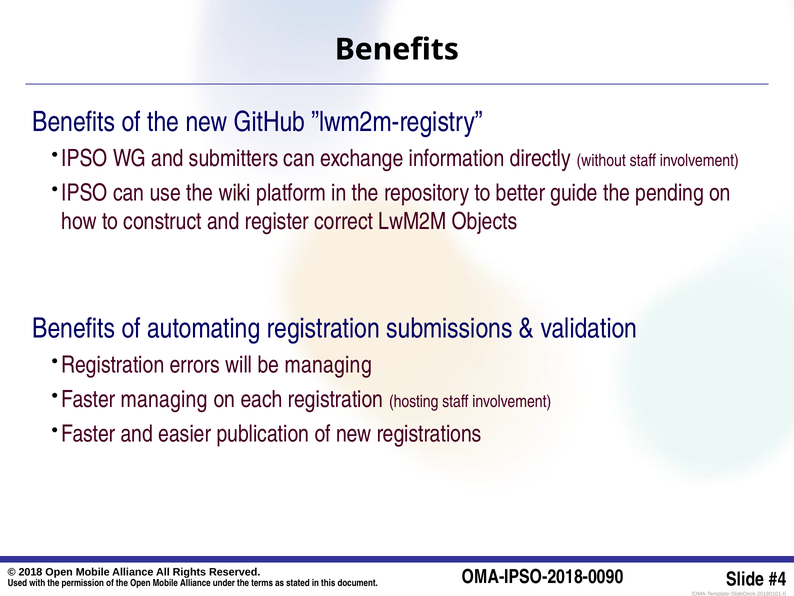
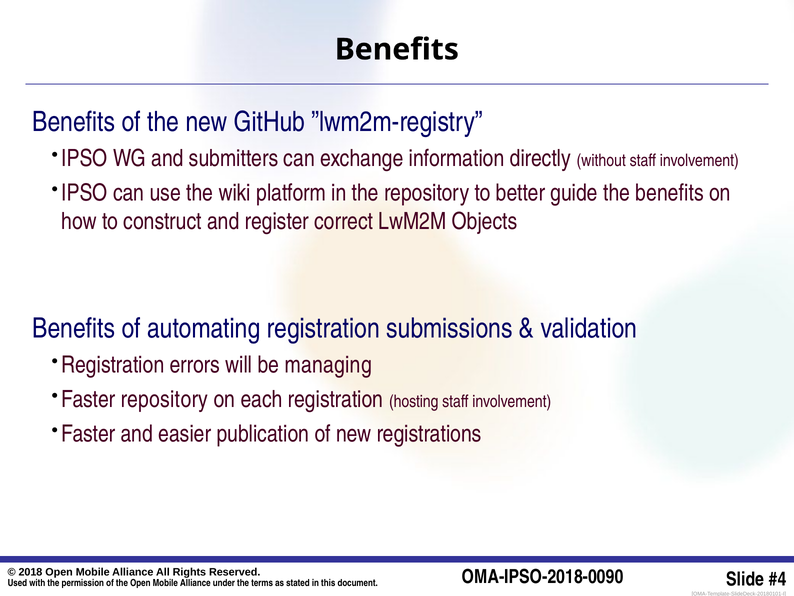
the pending: pending -> benefits
Faster managing: managing -> repository
